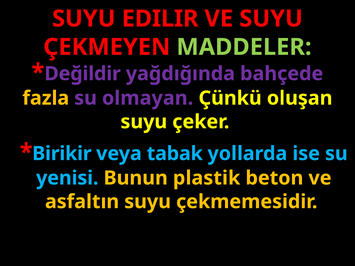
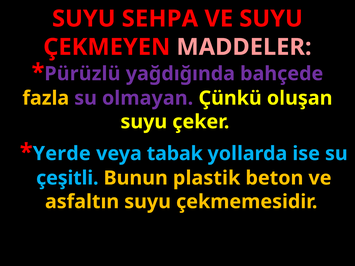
EDILIR: EDILIR -> SEHPA
MADDELER colour: light green -> pink
Değildir: Değildir -> Pürüzlü
Birikir: Birikir -> Yerde
yenisi: yenisi -> çeşitli
